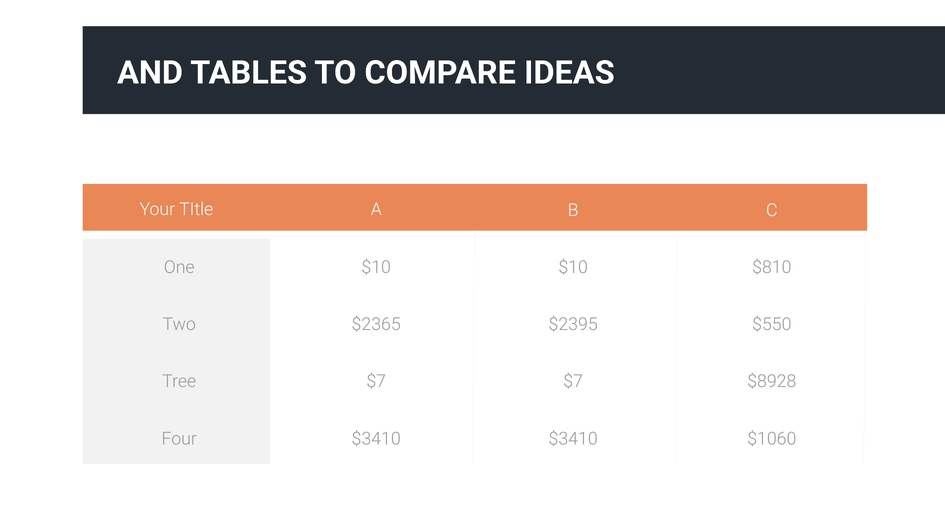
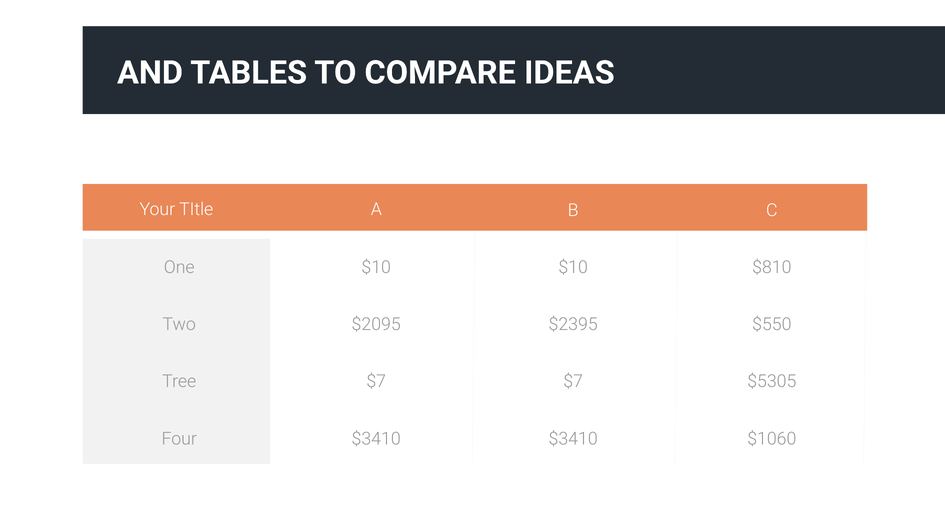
$2365: $2365 -> $2095
$8928: $8928 -> $5305
